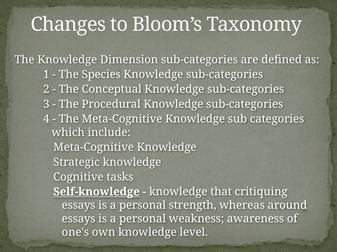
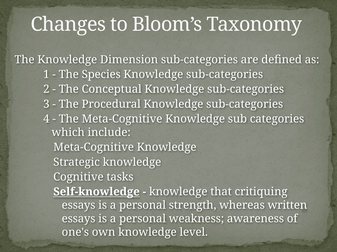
around: around -> written
